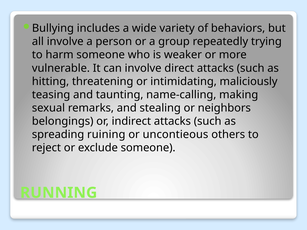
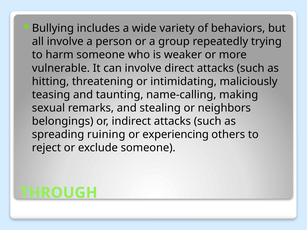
uncontieous: uncontieous -> experiencing
RUNNING: RUNNING -> THROUGH
